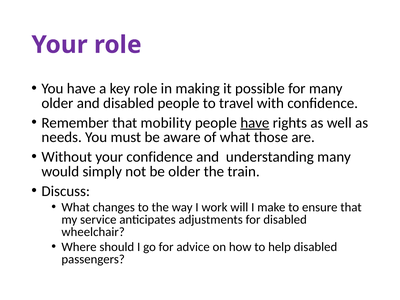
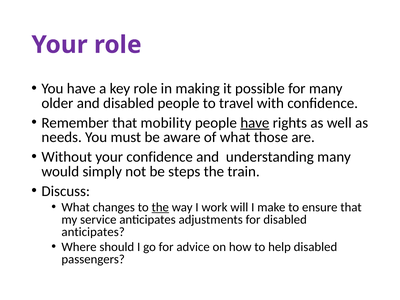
be older: older -> steps
the at (160, 207) underline: none -> present
wheelchair at (93, 232): wheelchair -> anticipates
